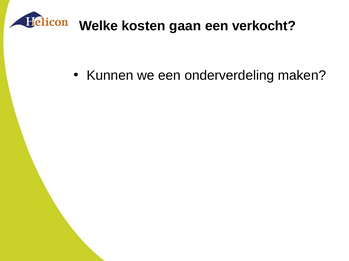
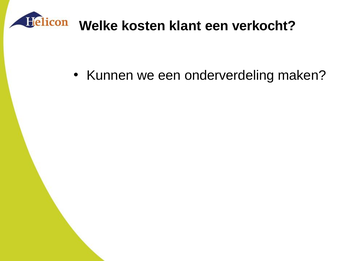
gaan: gaan -> klant
